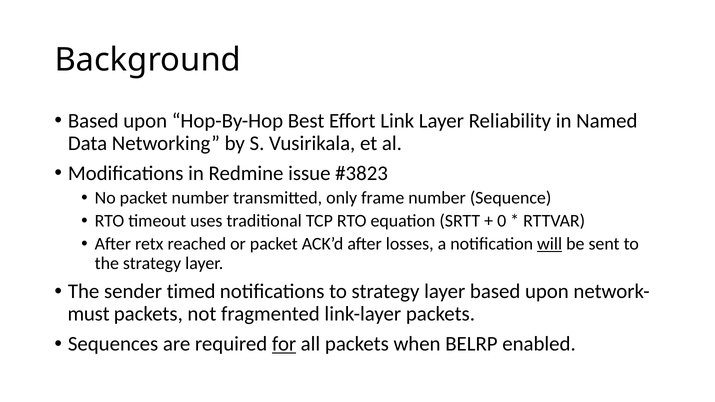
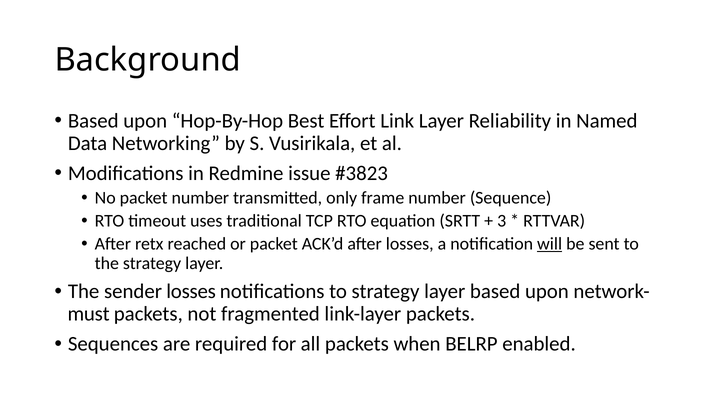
0: 0 -> 3
sender timed: timed -> losses
for underline: present -> none
